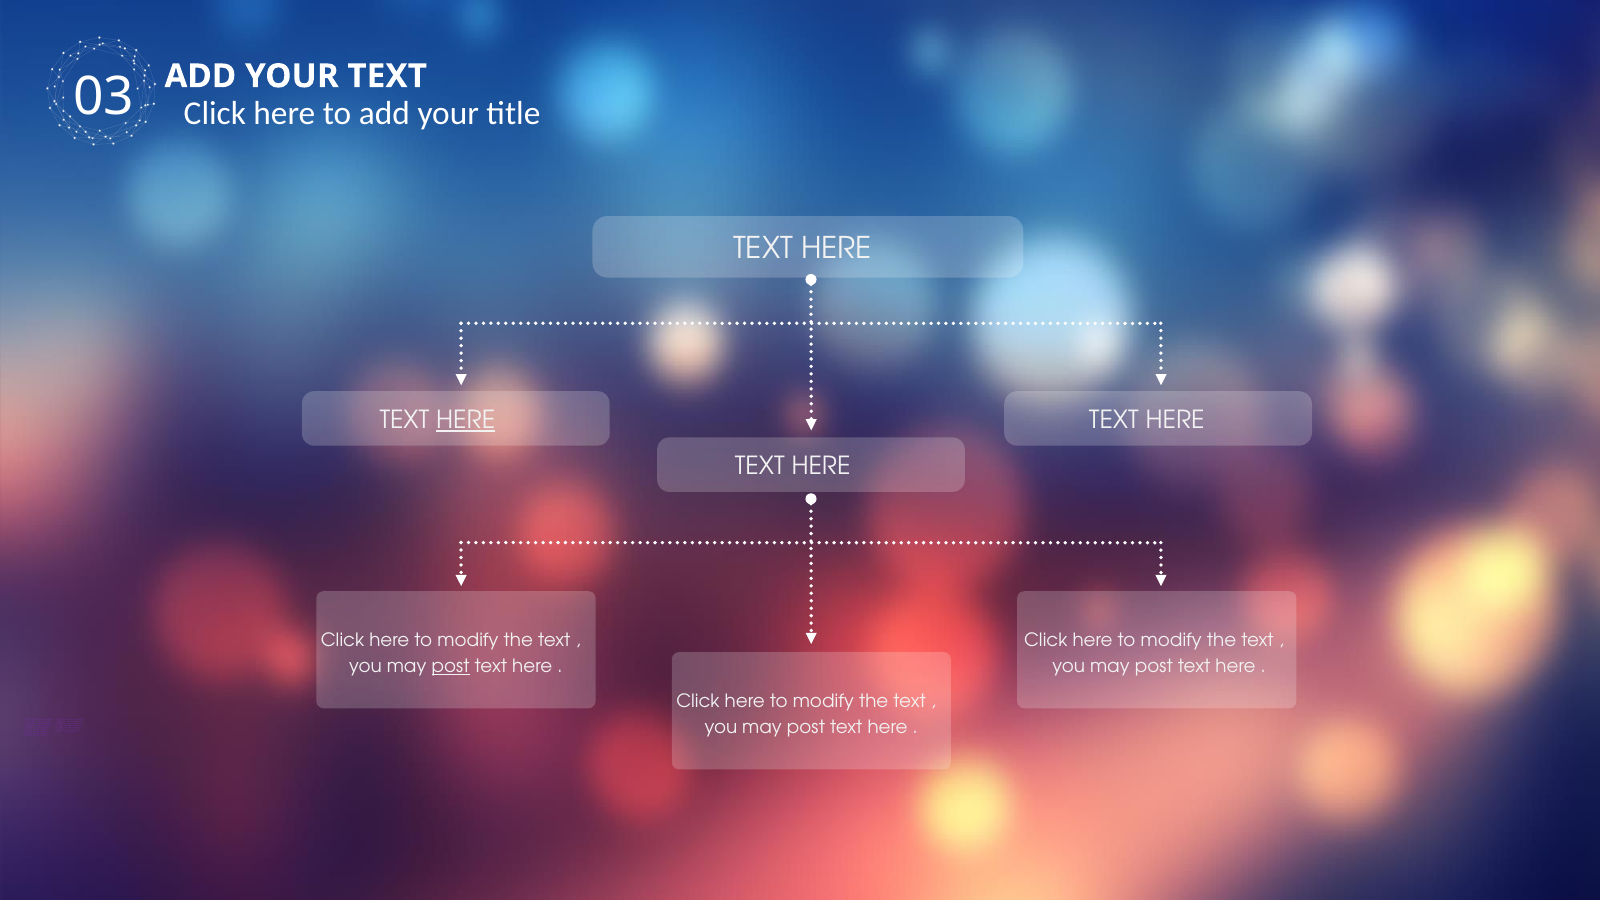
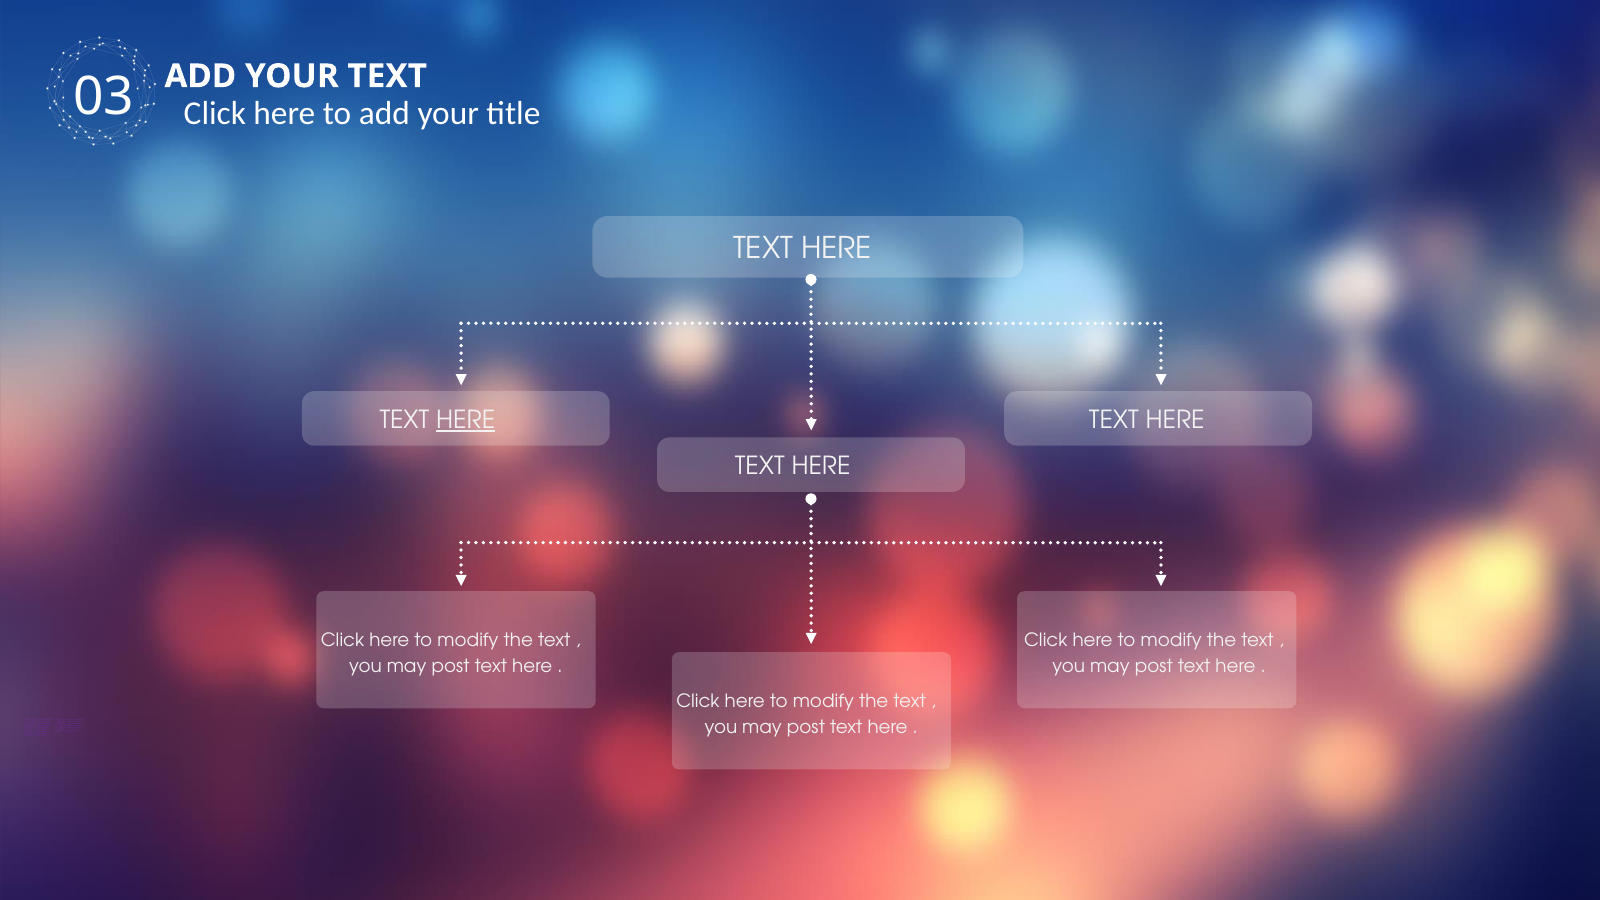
post at (451, 666) underline: present -> none
